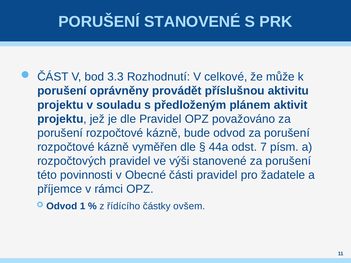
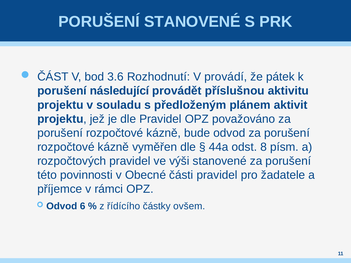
3.3: 3.3 -> 3.6
celkové: celkové -> provádí
může: může -> pátek
oprávněny: oprávněny -> následující
7: 7 -> 8
1: 1 -> 6
